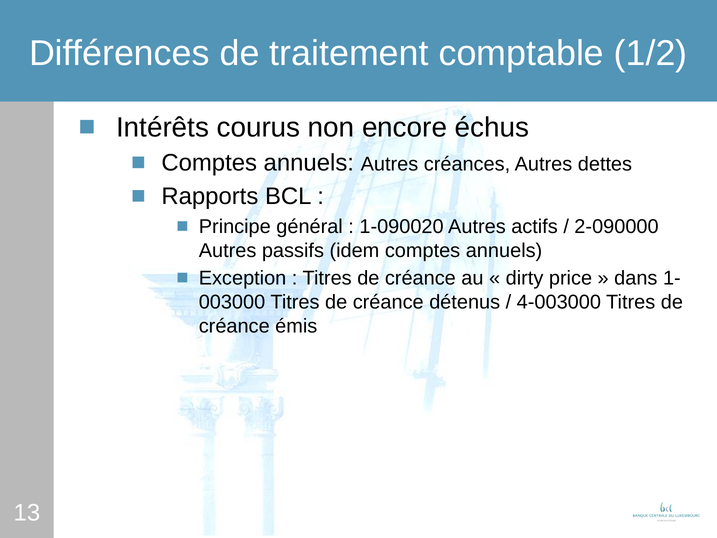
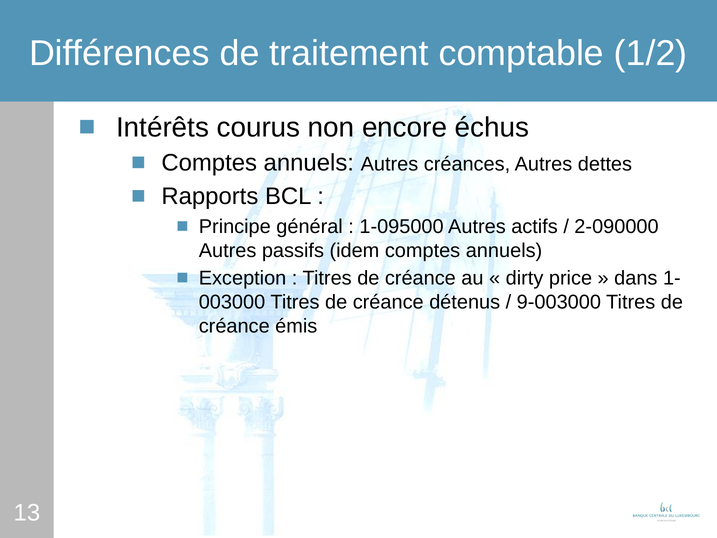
1-090020: 1-090020 -> 1-095000
4-003000: 4-003000 -> 9-003000
